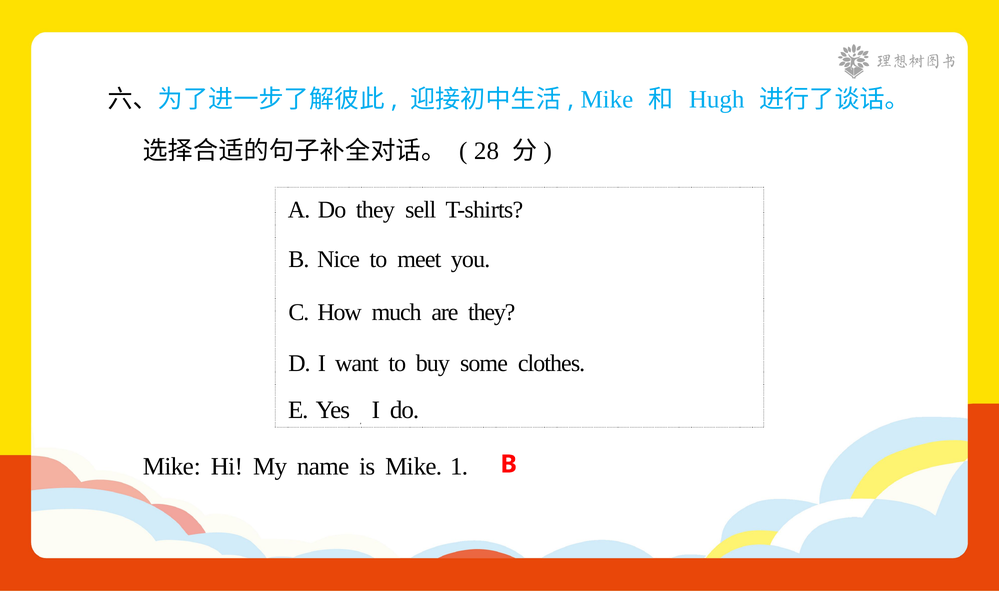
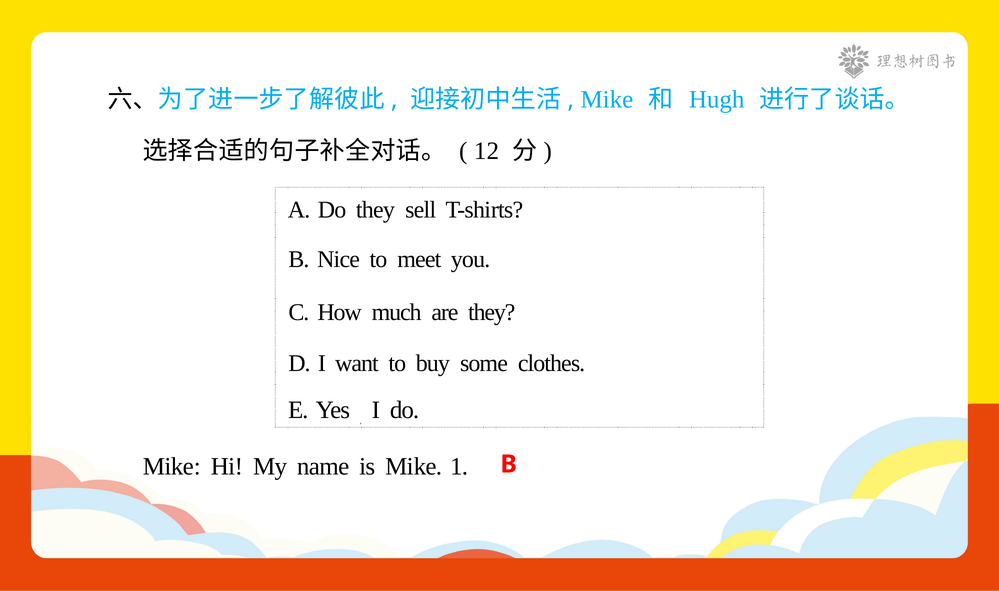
28: 28 -> 12
